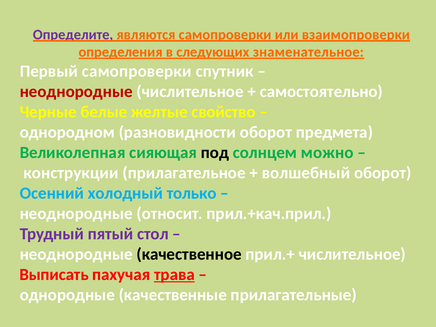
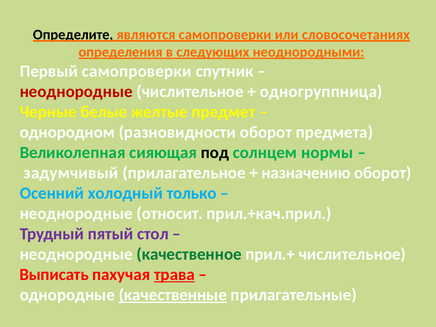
Определите colour: purple -> black
взаимопроверки: взаимопроверки -> словосочетаниях
знаменательное: знаменательное -> неоднородными
самостоятельно: самостоятельно -> одногруппница
свойство: свойство -> предмет
можно: можно -> нормы
конструкции: конструкции -> задумчивый
волшебный: волшебный -> назначению
качественное colour: black -> green
качественные underline: none -> present
